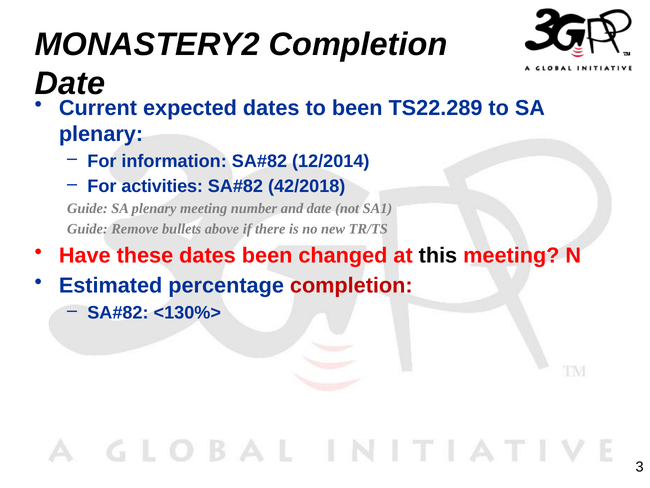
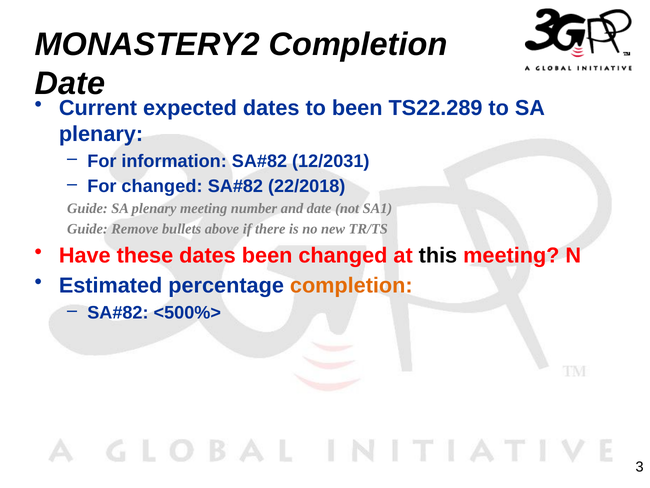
12/2014: 12/2014 -> 12/2031
For activities: activities -> changed
42/2018: 42/2018 -> 22/2018
completion at (351, 285) colour: red -> orange
<130%>: <130%> -> <500%>
